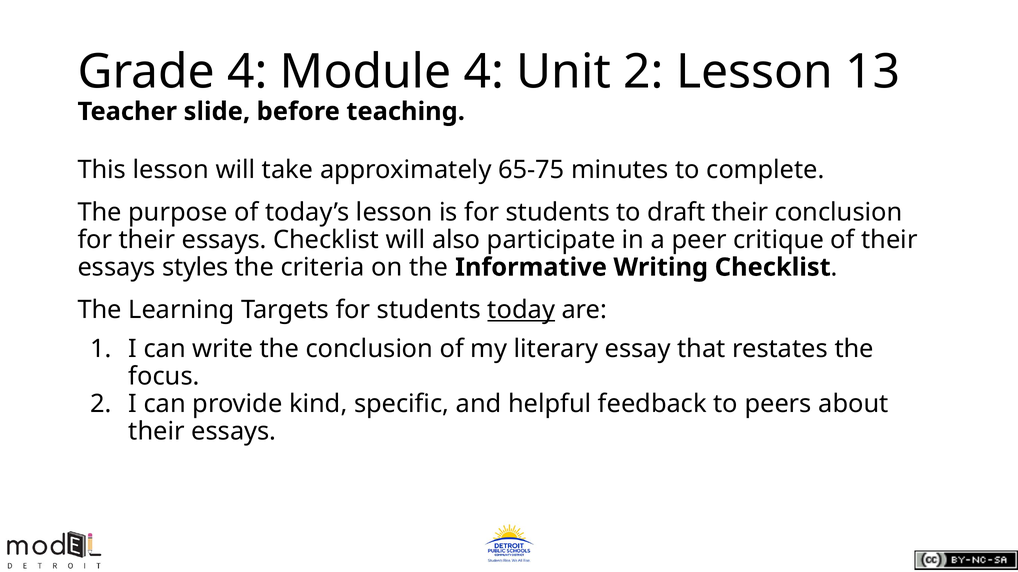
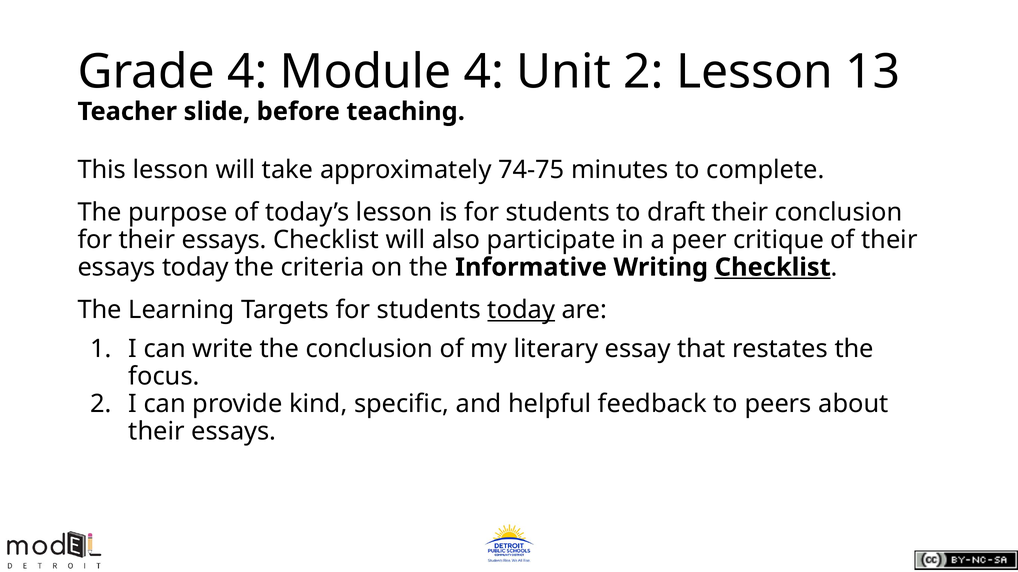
65-75: 65-75 -> 74-75
essays styles: styles -> today
Checklist at (773, 268) underline: none -> present
